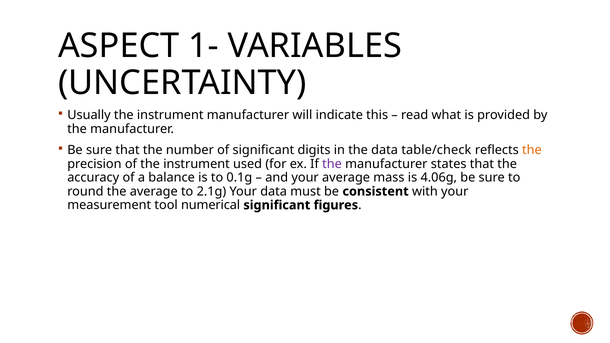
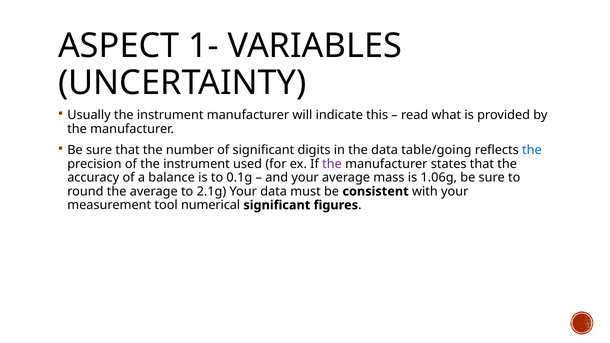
table/check: table/check -> table/going
the at (532, 150) colour: orange -> blue
4.06g: 4.06g -> 1.06g
